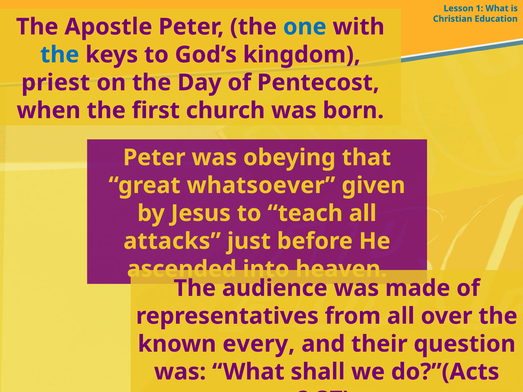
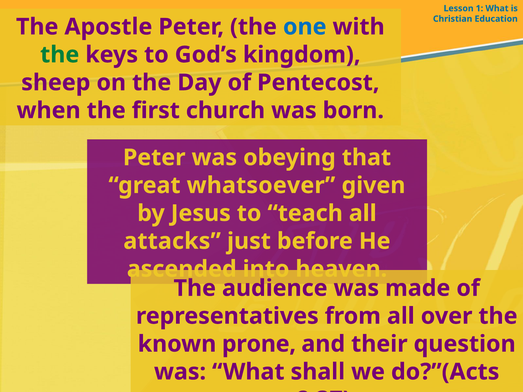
the at (60, 55) colour: blue -> green
priest: priest -> sheep
every: every -> prone
